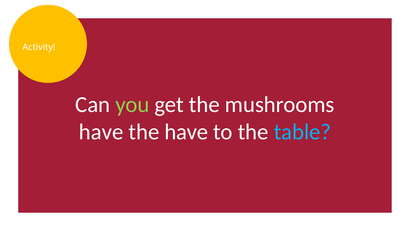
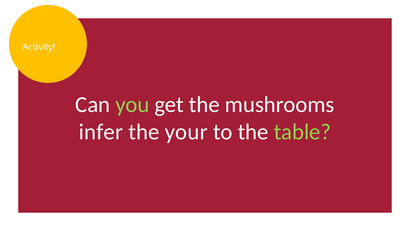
have at (101, 132): have -> infer
the have: have -> your
table colour: light blue -> light green
